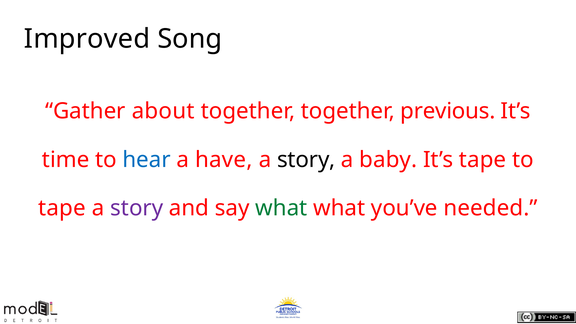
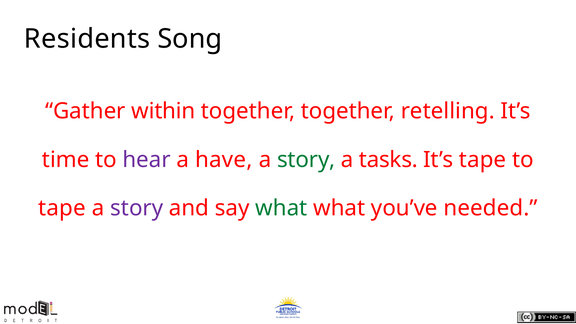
Improved: Improved -> Residents
about: about -> within
previous: previous -> retelling
hear colour: blue -> purple
story at (306, 160) colour: black -> green
baby: baby -> tasks
